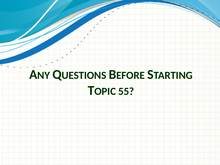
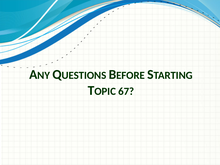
55: 55 -> 67
